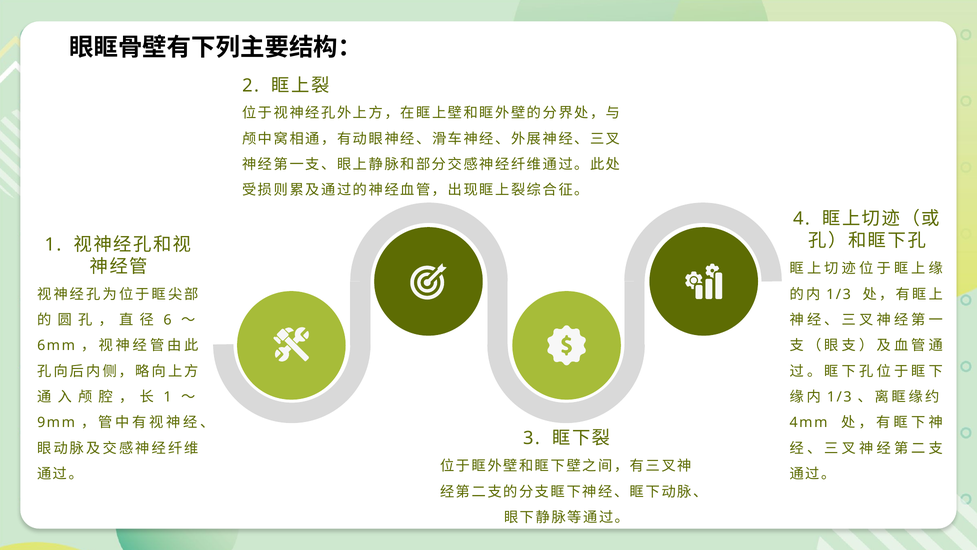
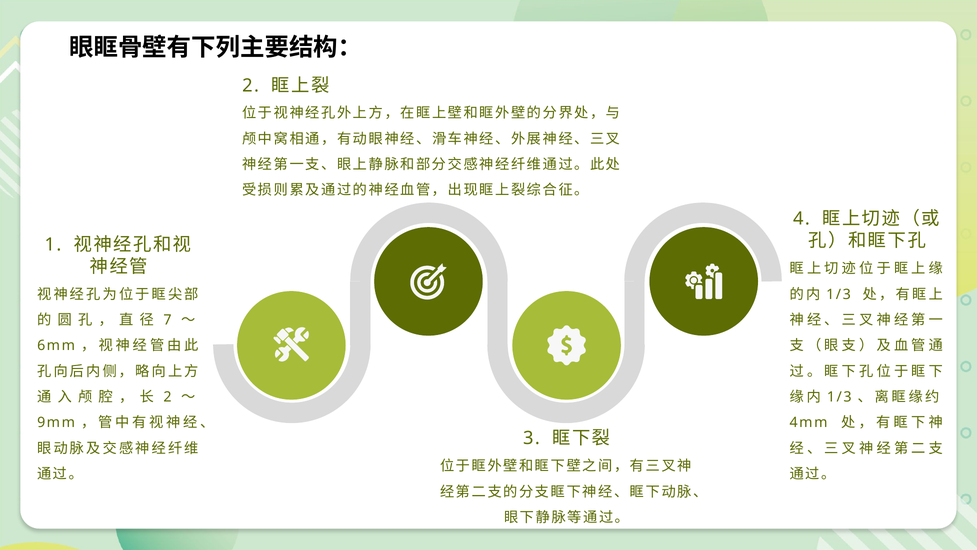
6: 6 -> 7
1 at (168, 397): 1 -> 2
